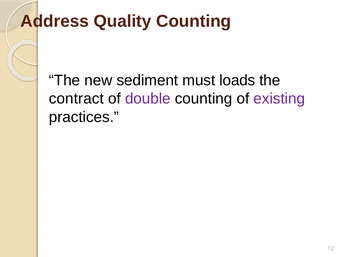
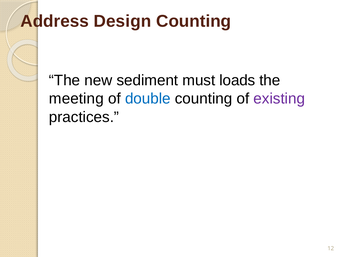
Quality: Quality -> Design
contract: contract -> meeting
double colour: purple -> blue
